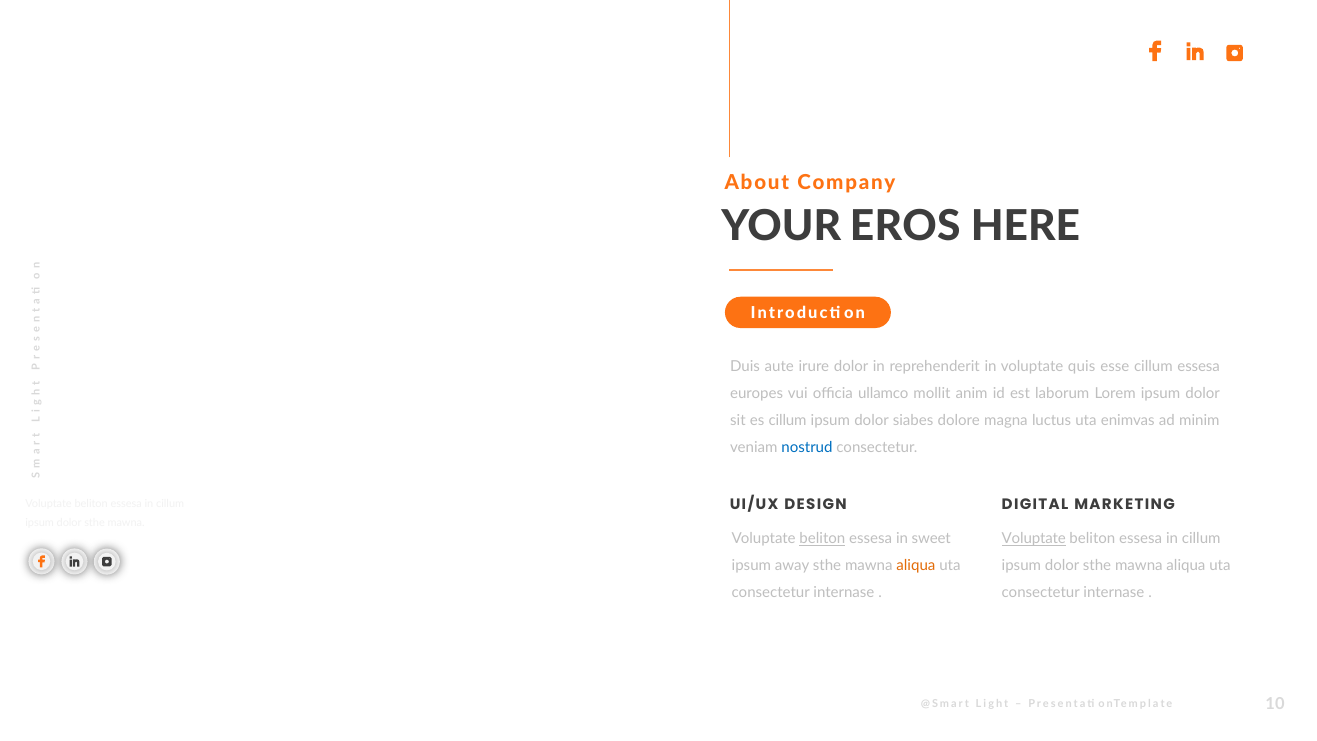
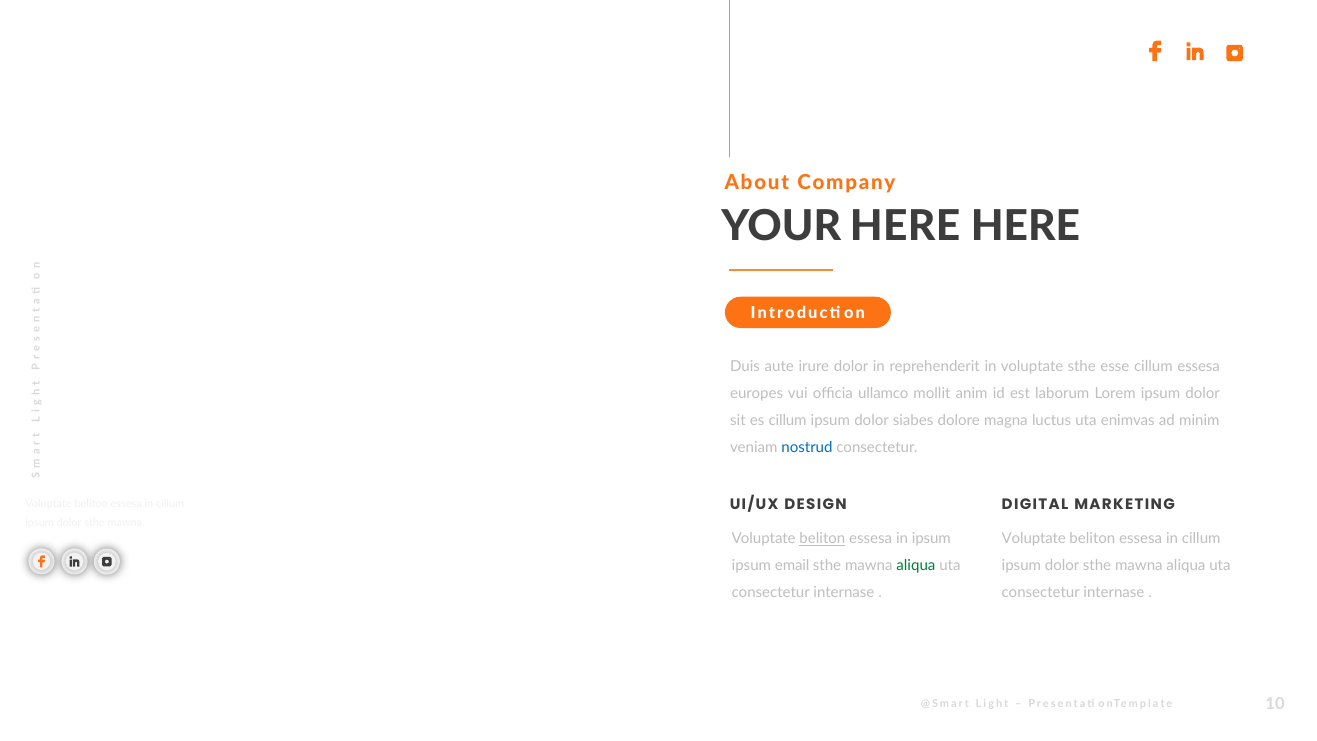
YOUR EROS: EROS -> HERE
voluptate quis: quis -> sthe
in sweet: sweet -> ipsum
Voluptate at (1034, 539) underline: present -> none
away: away -> email
aliqua at (916, 566) colour: orange -> green
